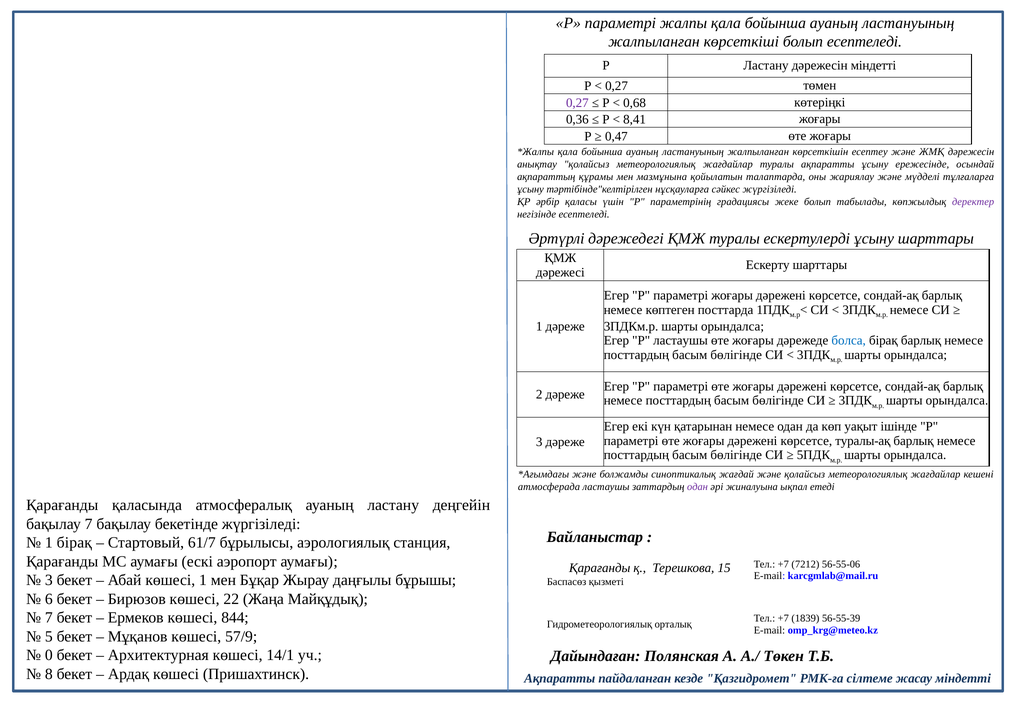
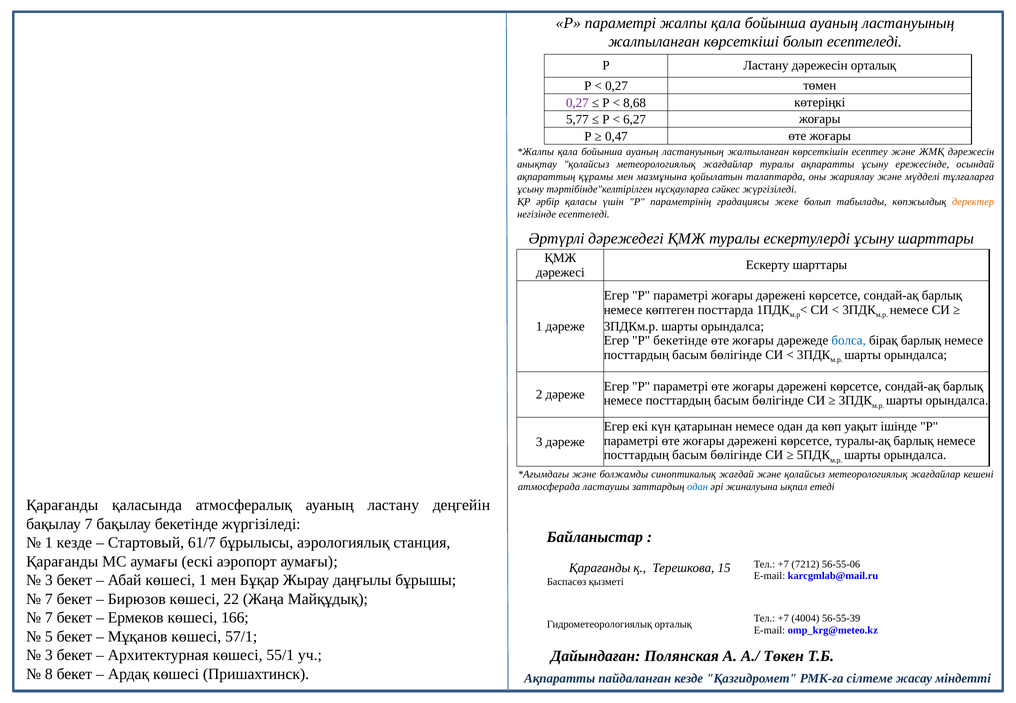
дәрежесін міндетті: міндетті -> орталық
0,68: 0,68 -> 8,68
0,36: 0,36 -> 5,77
8,41: 8,41 -> 6,27
деректер colour: purple -> orange
P ластаушы: ластаушы -> бекетінде
одан at (697, 487) colour: purple -> blue
1 бірақ: бірақ -> кезде
6 at (49, 599): 6 -> 7
844: 844 -> 166
1839: 1839 -> 4004
57/9: 57/9 -> 57/1
0 at (49, 656): 0 -> 3
14/1: 14/1 -> 55/1
